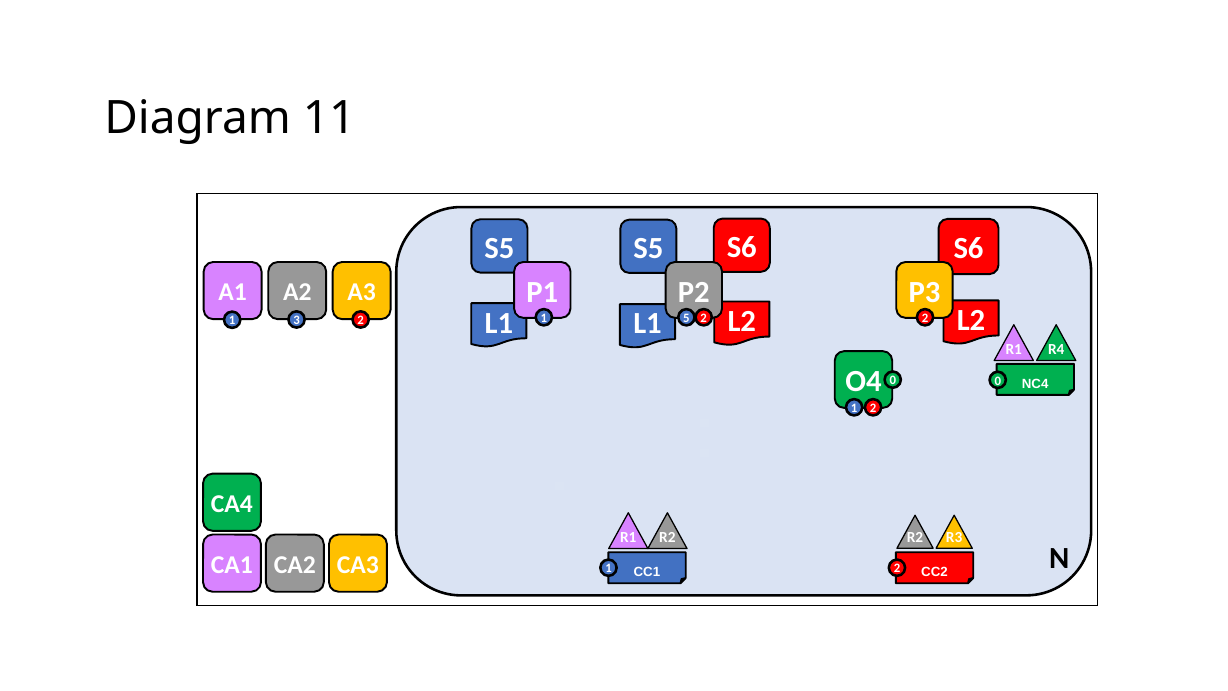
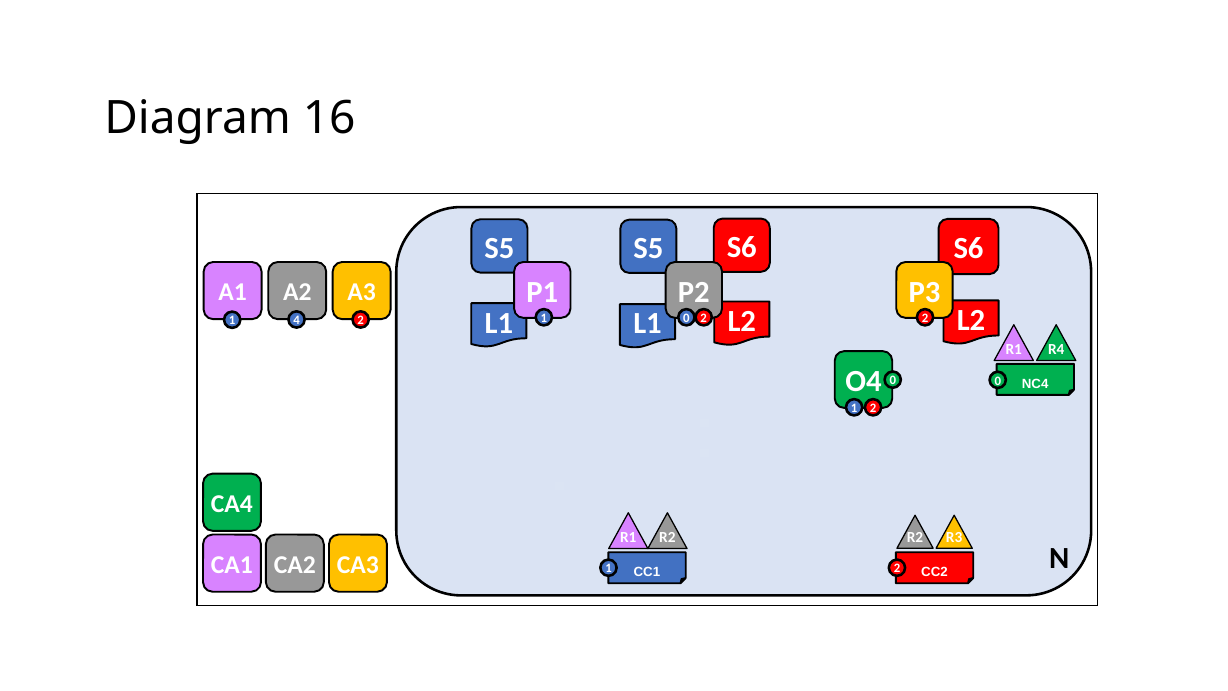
11: 11 -> 16
1 5: 5 -> 0
3: 3 -> 4
